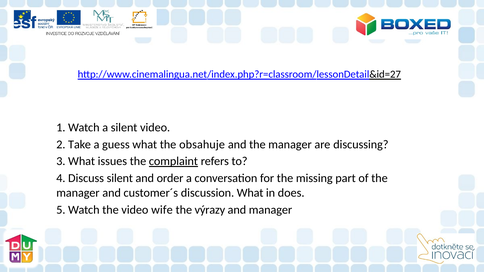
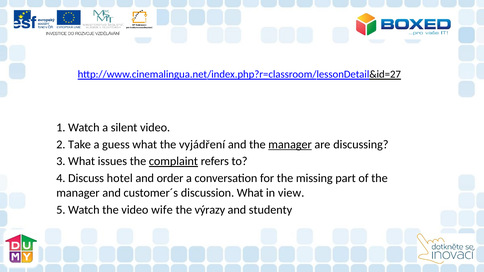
obsahuje: obsahuje -> vyjádření
manager at (290, 145) underline: none -> present
Discuss silent: silent -> hotel
does: does -> view
and manager: manager -> studenty
